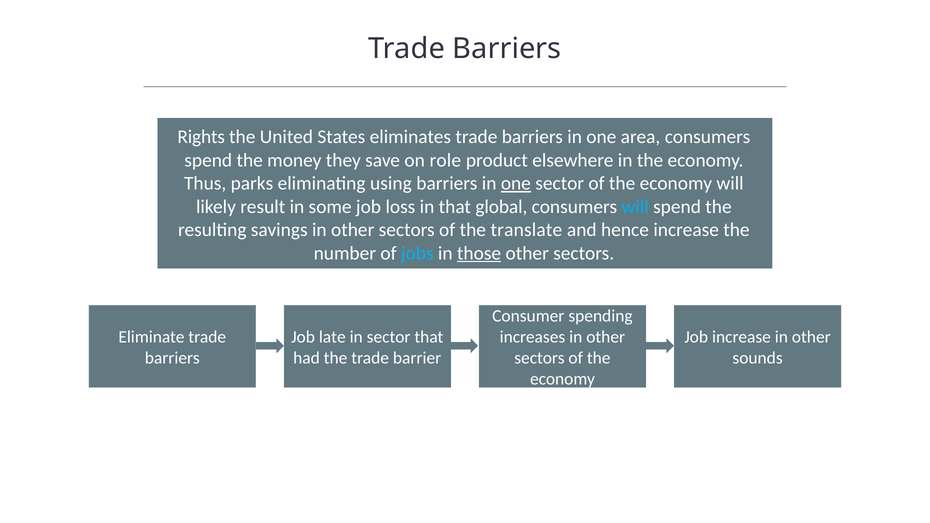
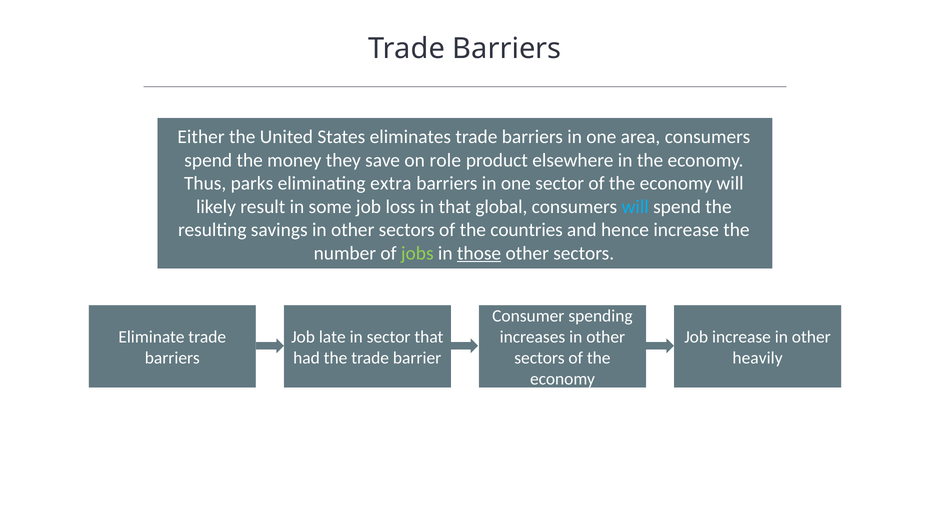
Rights: Rights -> Either
using: using -> extra
one at (516, 184) underline: present -> none
translate: translate -> countries
jobs colour: light blue -> light green
sounds: sounds -> heavily
